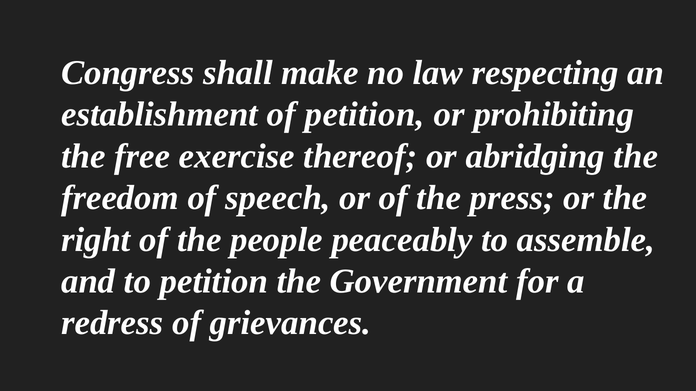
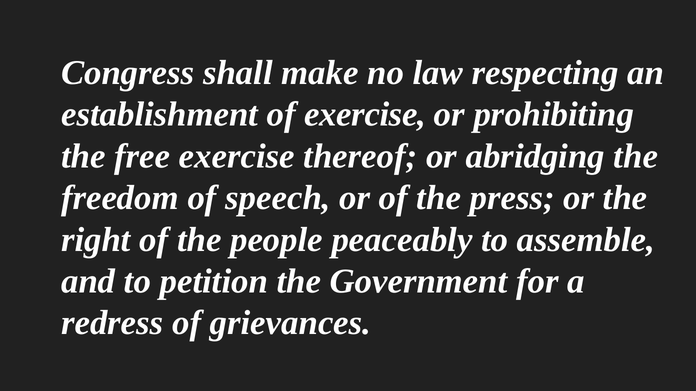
of petition: petition -> exercise
